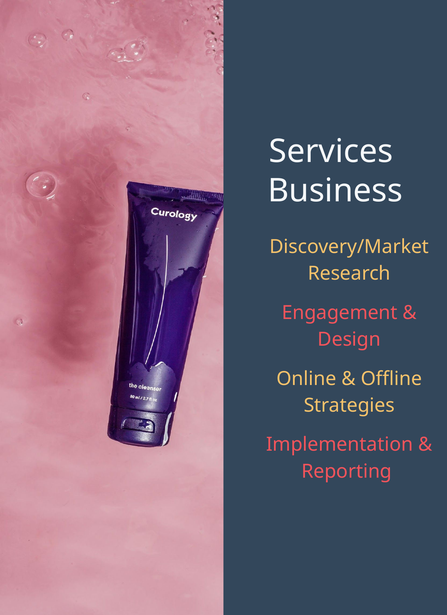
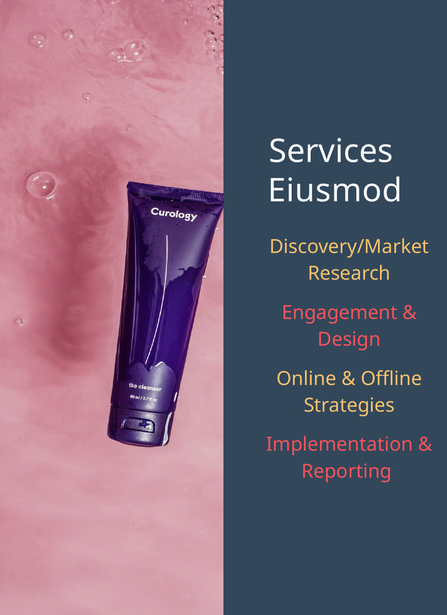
Business: Business -> Eiusmod
